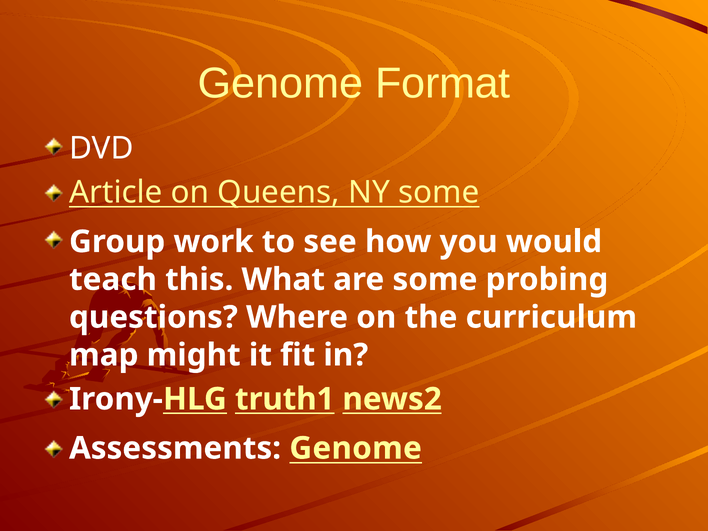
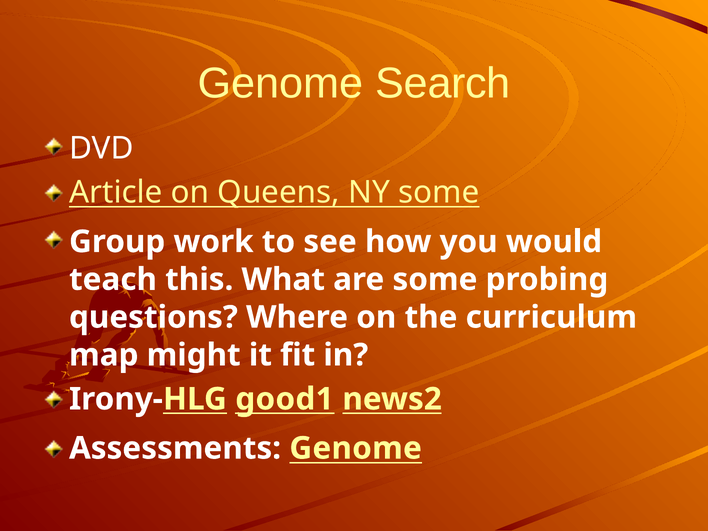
Format: Format -> Search
truth1: truth1 -> good1
